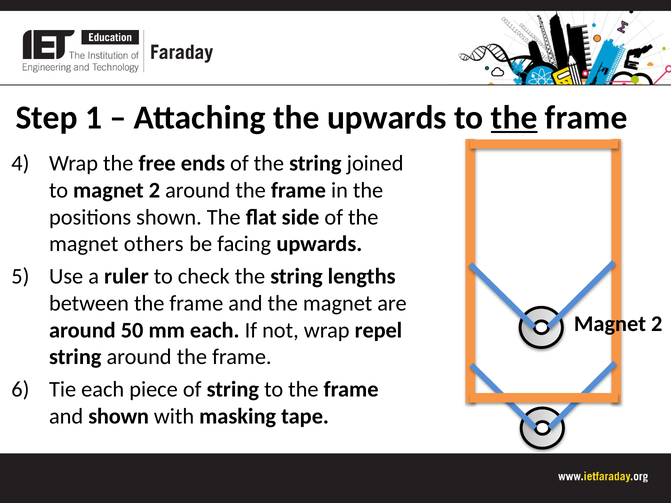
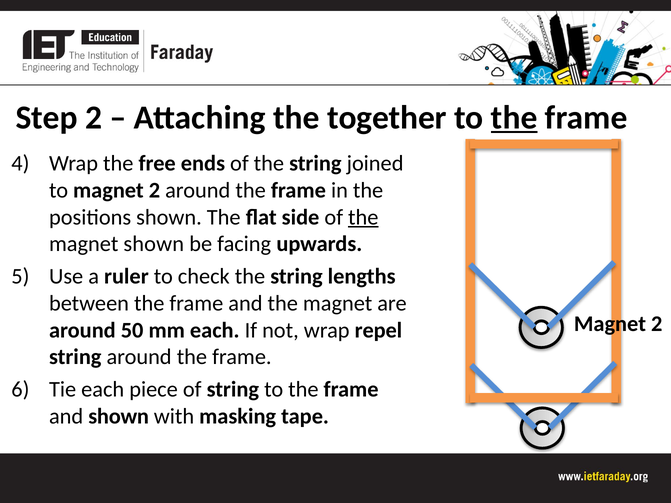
Step 1: 1 -> 2
the upwards: upwards -> together
the at (363, 217) underline: none -> present
magnet others: others -> shown
